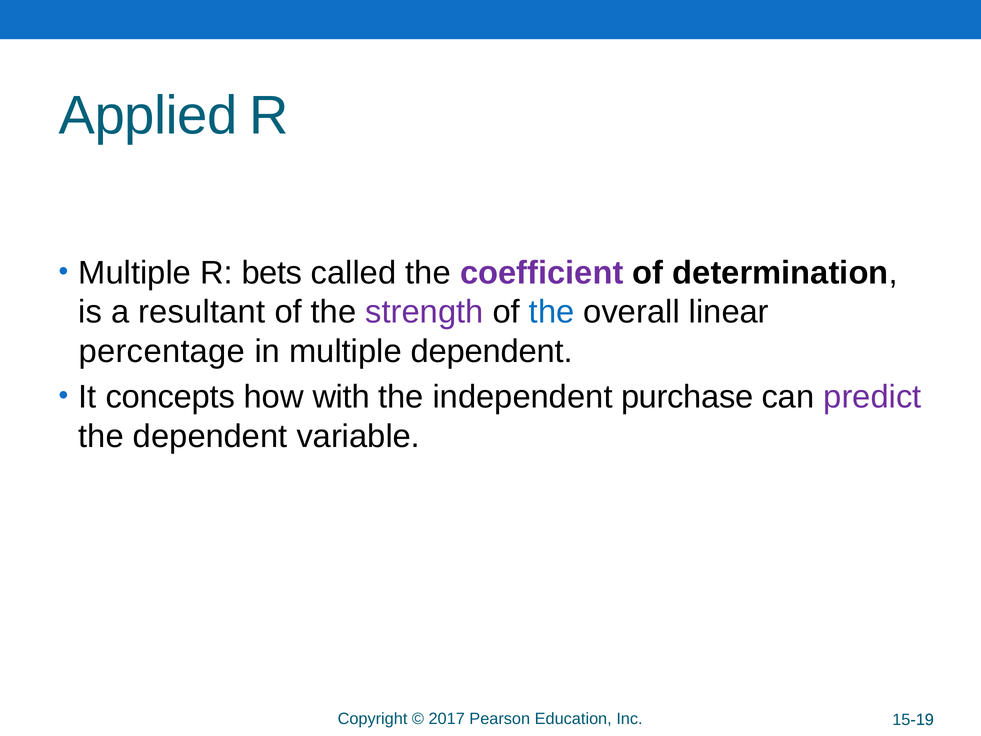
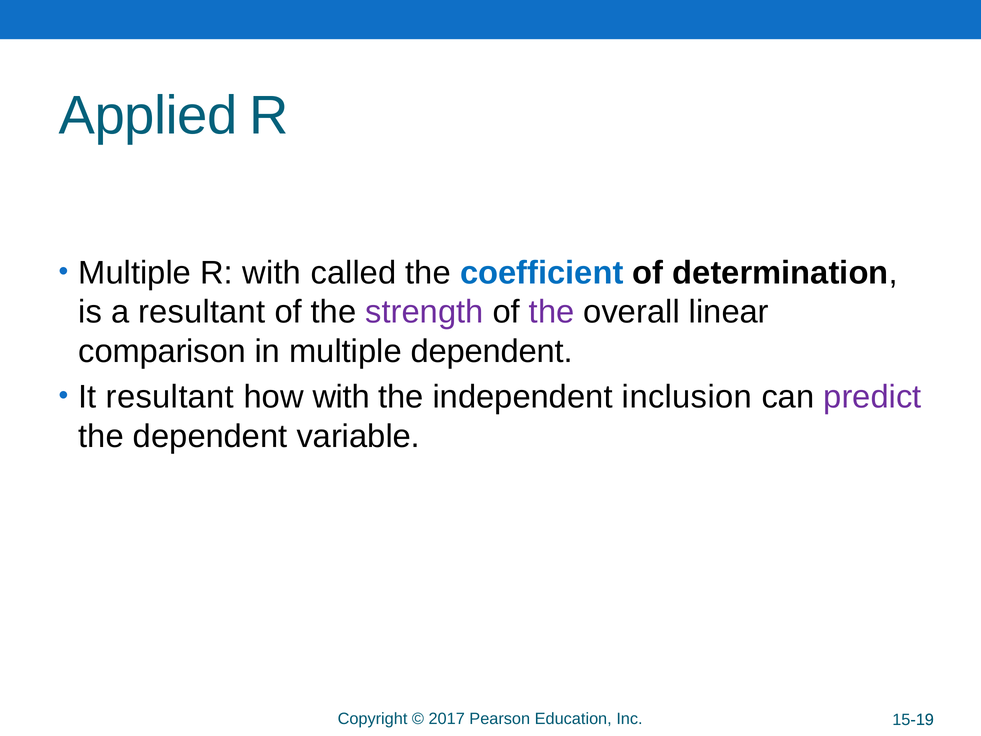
R bets: bets -> with
coefficient colour: purple -> blue
the at (552, 312) colour: blue -> purple
percentage: percentage -> comparison
It concepts: concepts -> resultant
purchase: purchase -> inclusion
